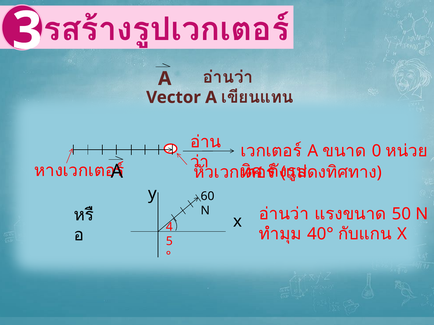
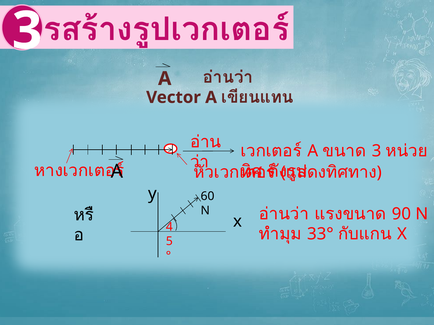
0 at (377, 151): 0 -> 3
50: 50 -> 90
40°: 40° -> 33°
